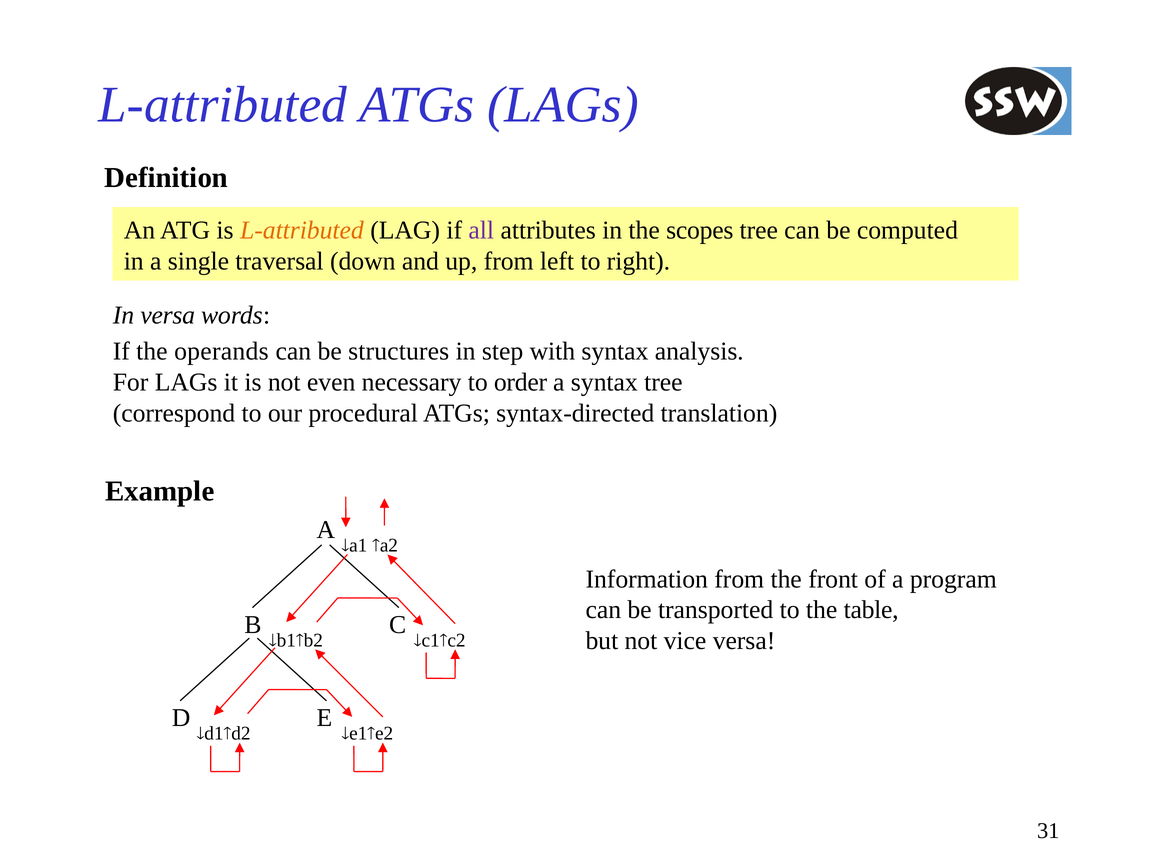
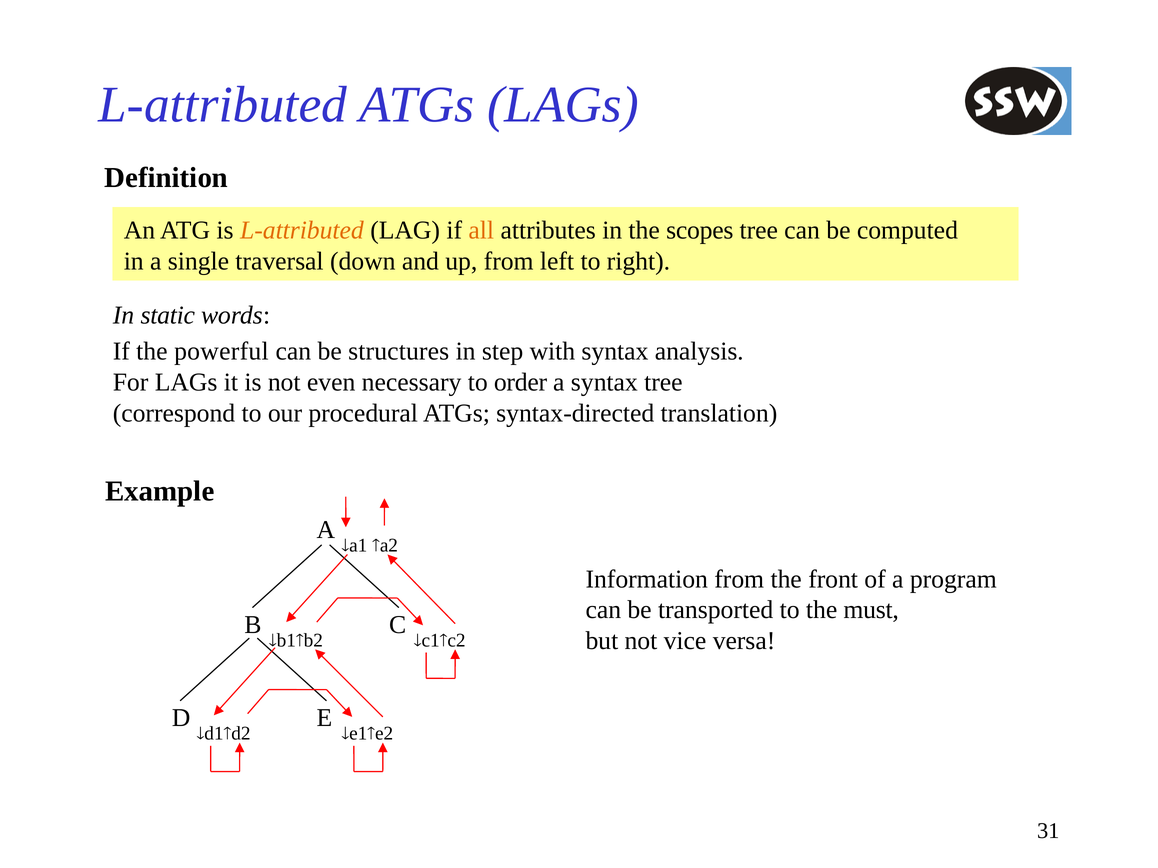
all colour: purple -> orange
In versa: versa -> static
operands: operands -> powerful
table: table -> must
